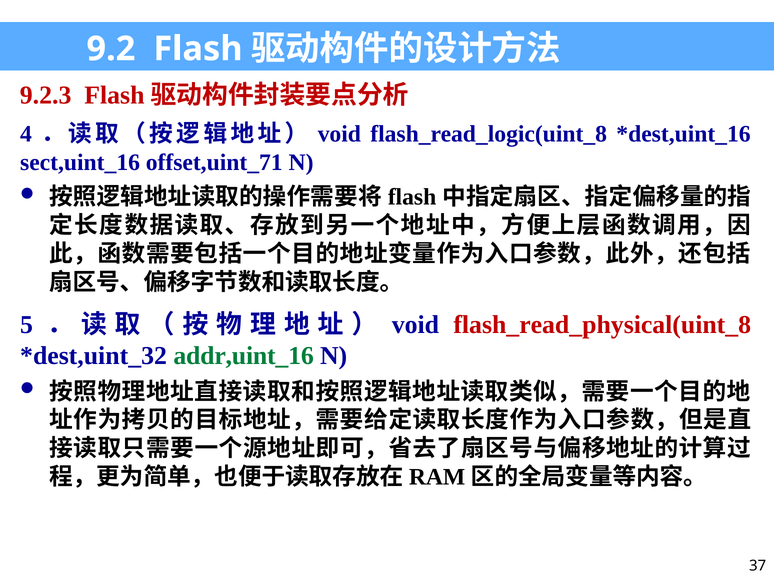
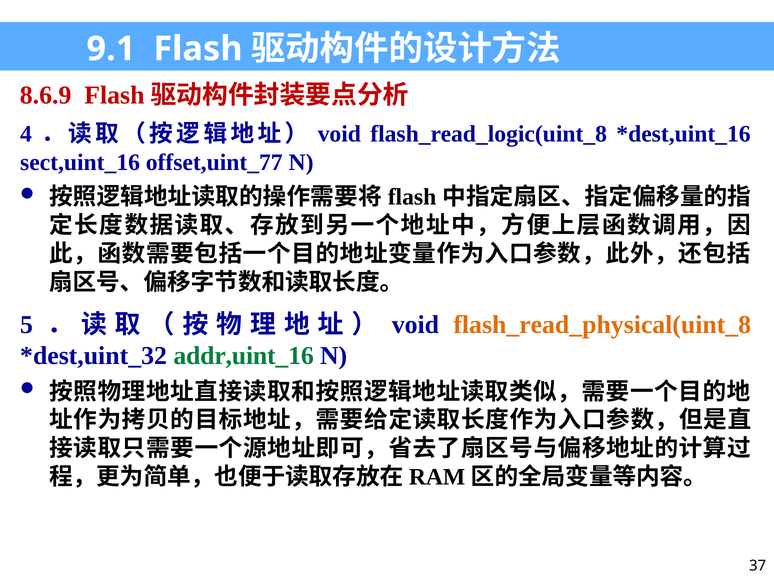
9.2: 9.2 -> 9.1
9.2.3: 9.2.3 -> 8.6.9
offset,uint_71: offset,uint_71 -> offset,uint_77
flash_read_physical(uint_8 colour: red -> orange
